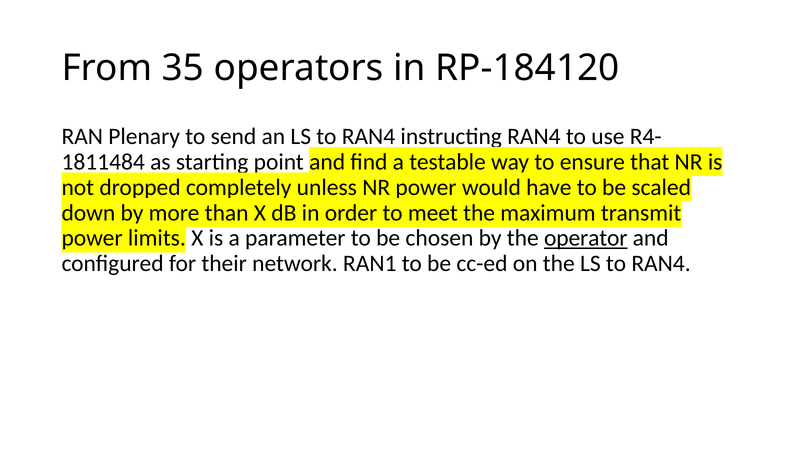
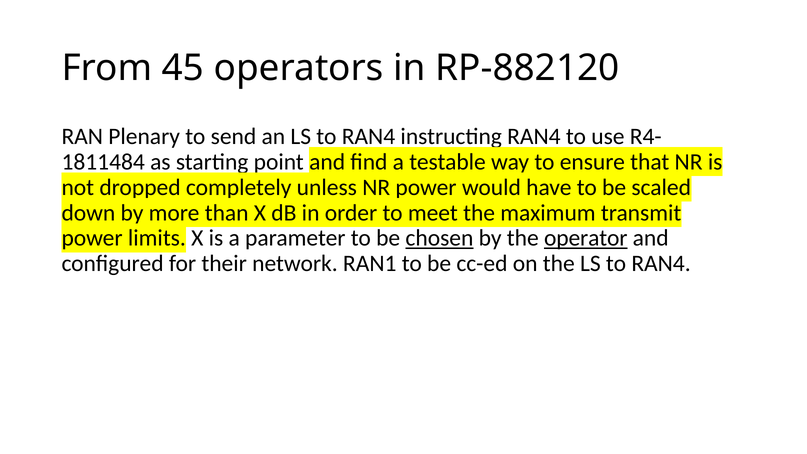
35: 35 -> 45
RP-184120: RP-184120 -> RP-882120
chosen underline: none -> present
